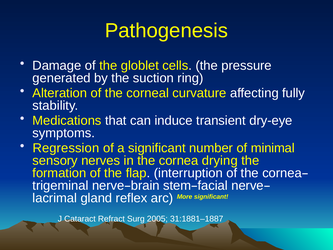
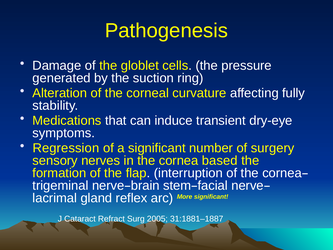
minimal: minimal -> surgery
drying: drying -> based
